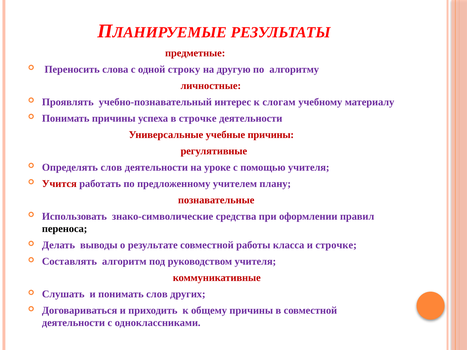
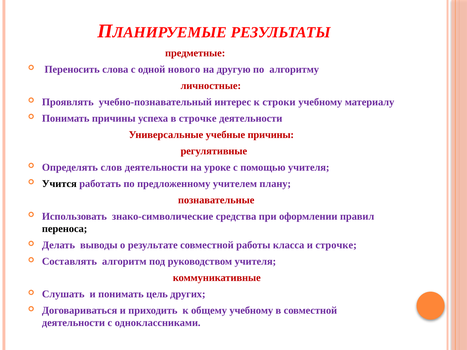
строку: строку -> нового
слогам: слогам -> строки
Учится colour: red -> black
понимать слов: слов -> цель
общему причины: причины -> учебному
